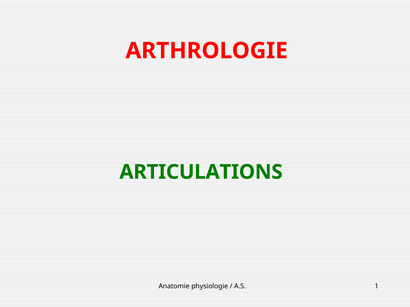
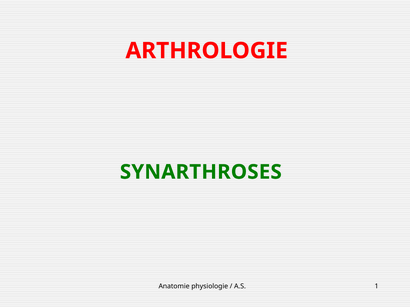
ARTICULATIONS: ARTICULATIONS -> SYNARTHROSES
